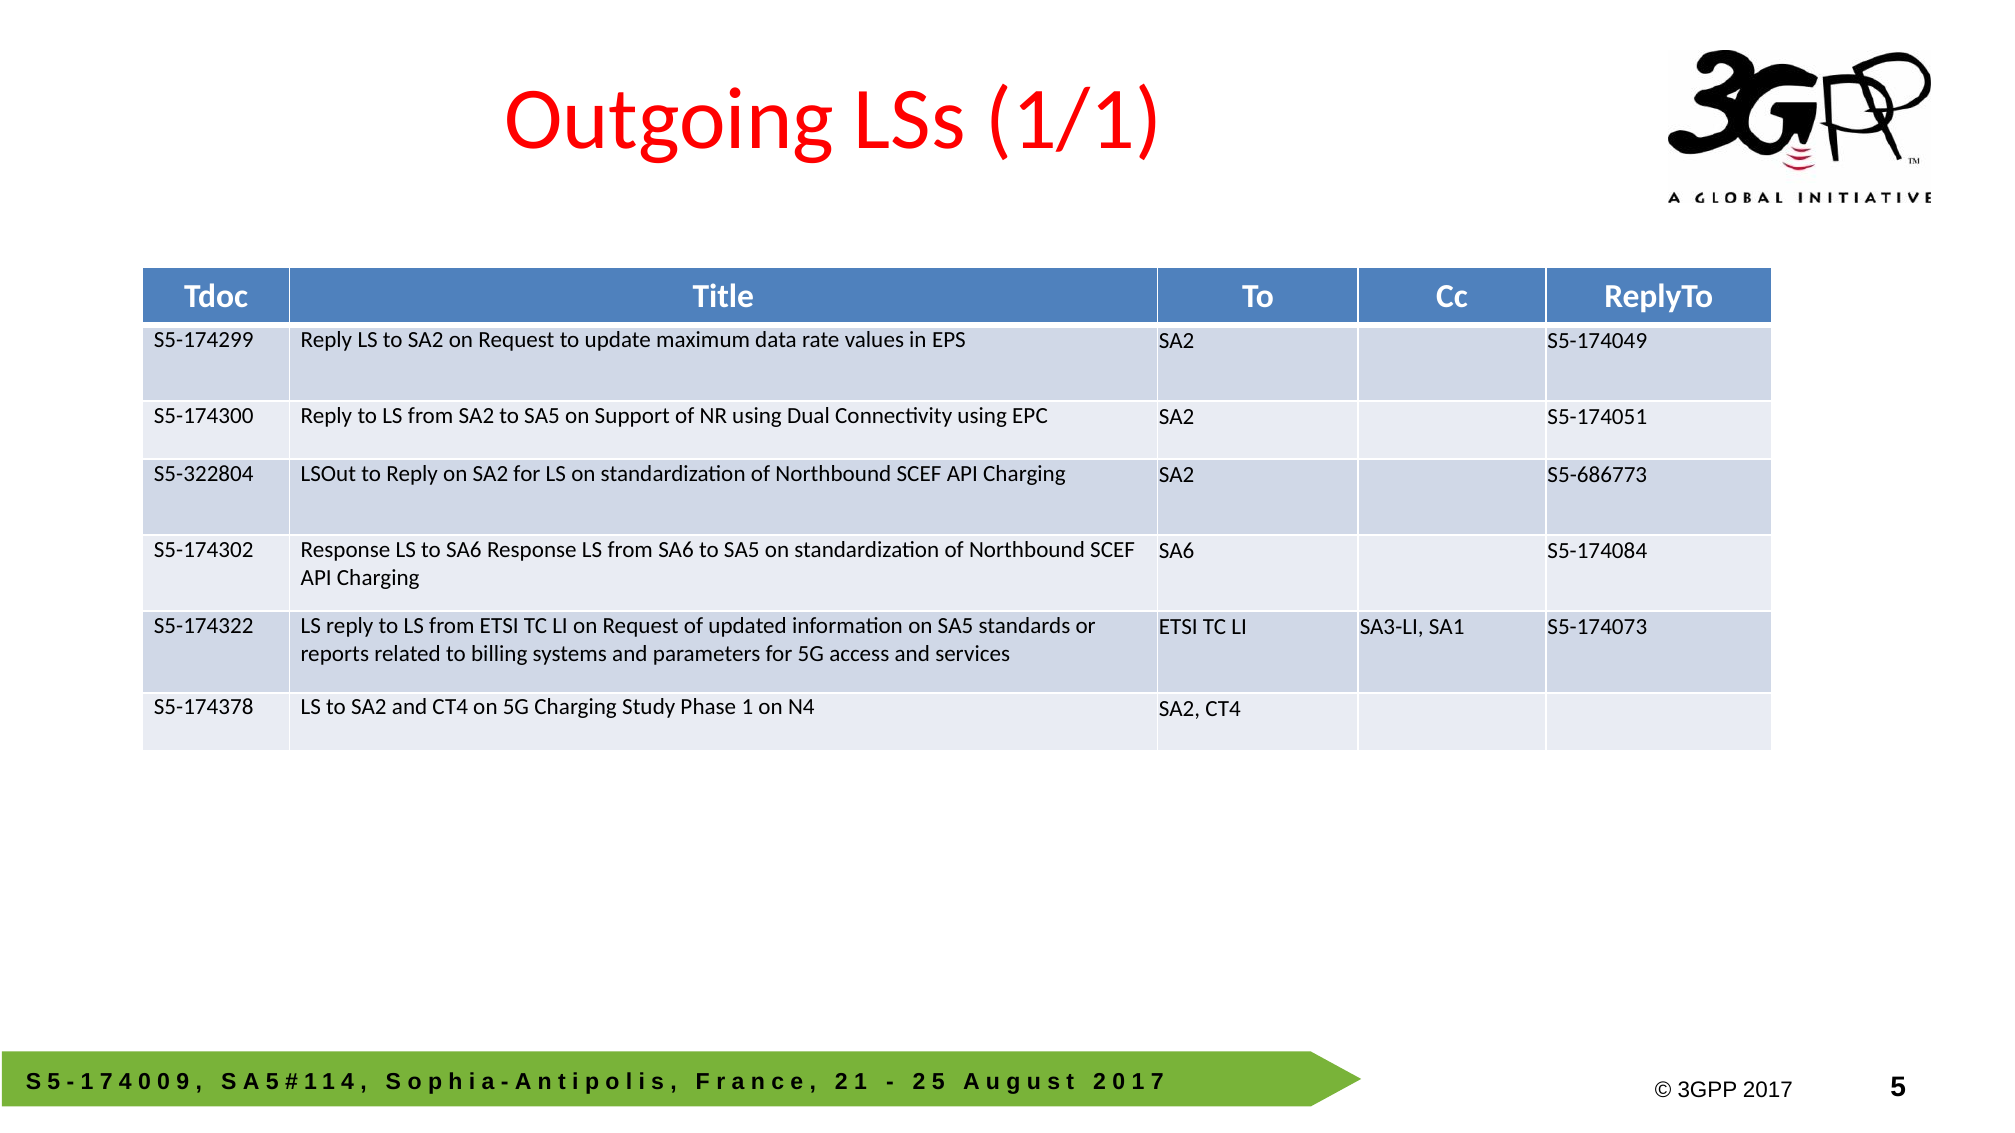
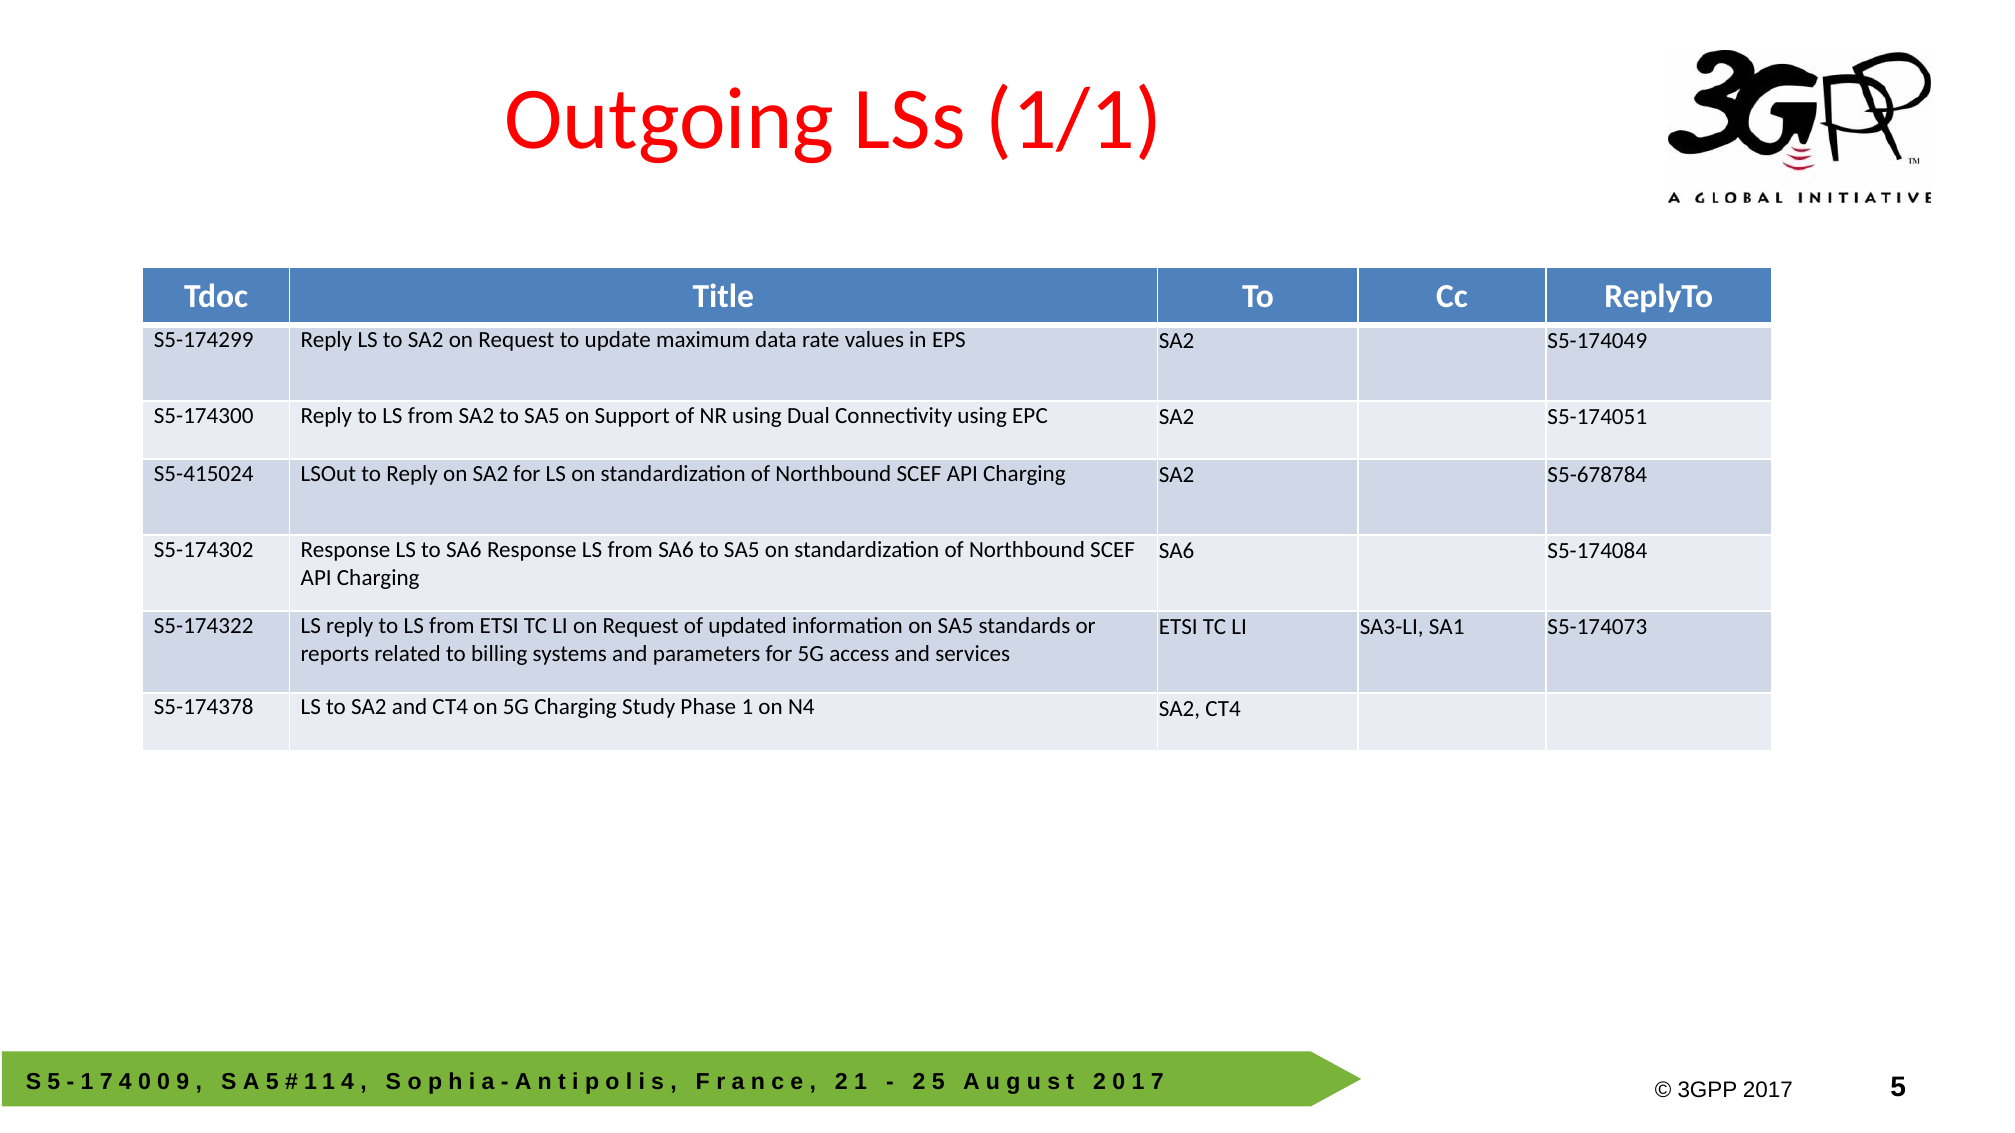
S5-322804: S5-322804 -> S5-415024
S5-686773: S5-686773 -> S5-678784
